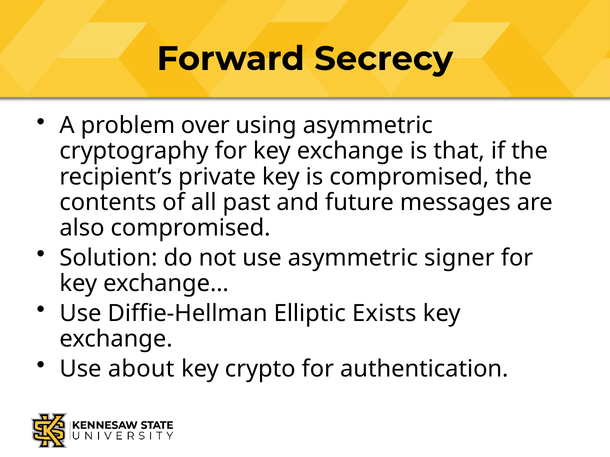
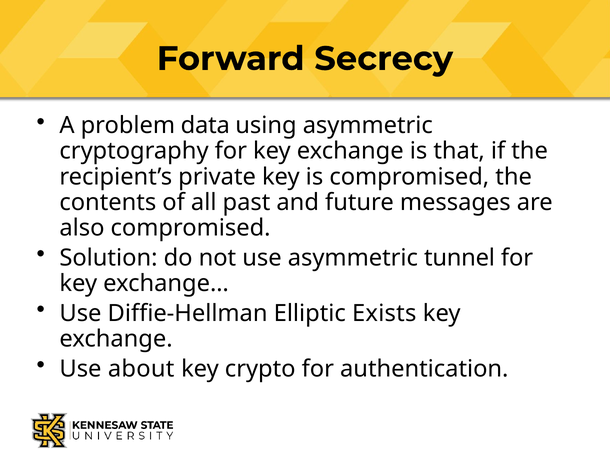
over: over -> data
signer: signer -> tunnel
